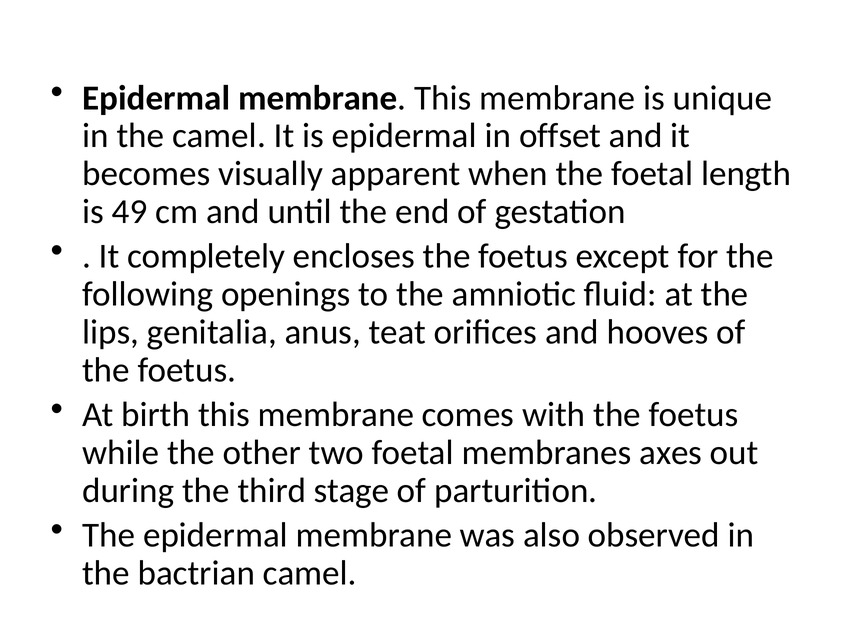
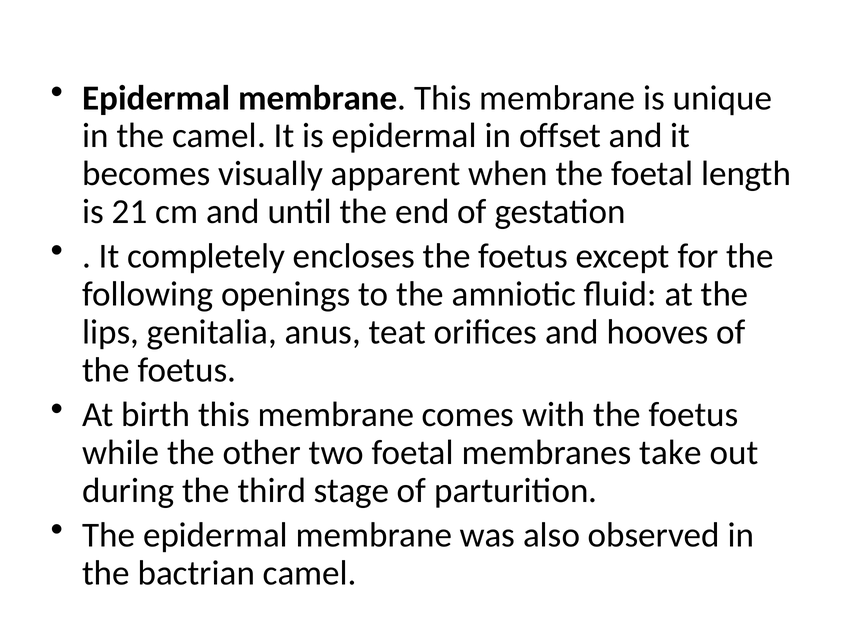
49: 49 -> 21
axes: axes -> take
